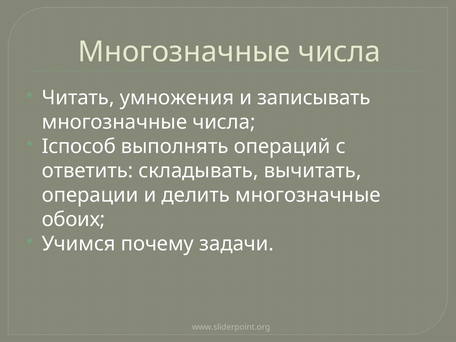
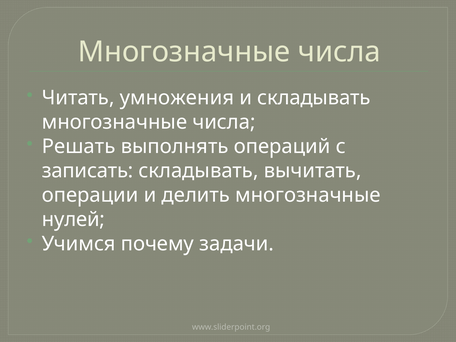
и записывать: записывать -> складывать
Iспособ: Iспособ -> Решать
ответить: ответить -> записать
обоих: обоих -> нулей
